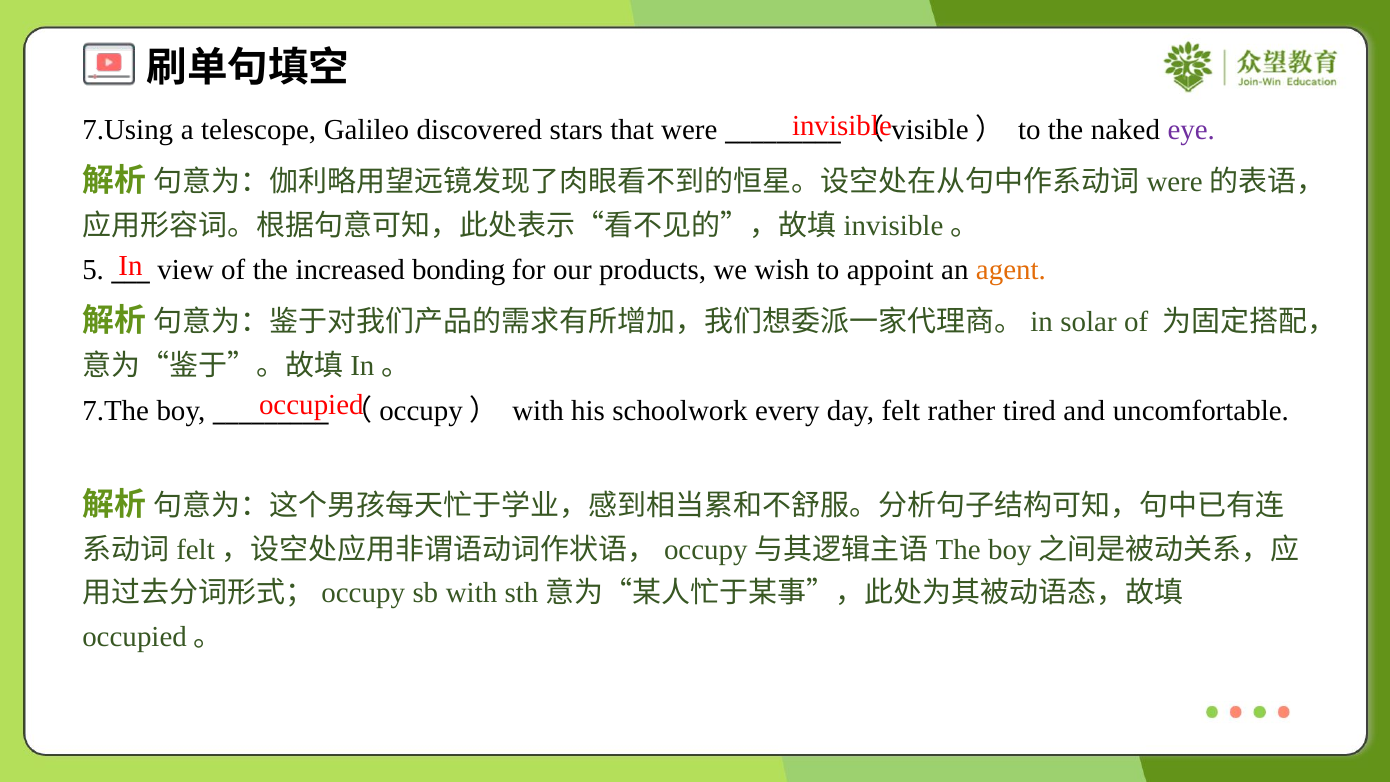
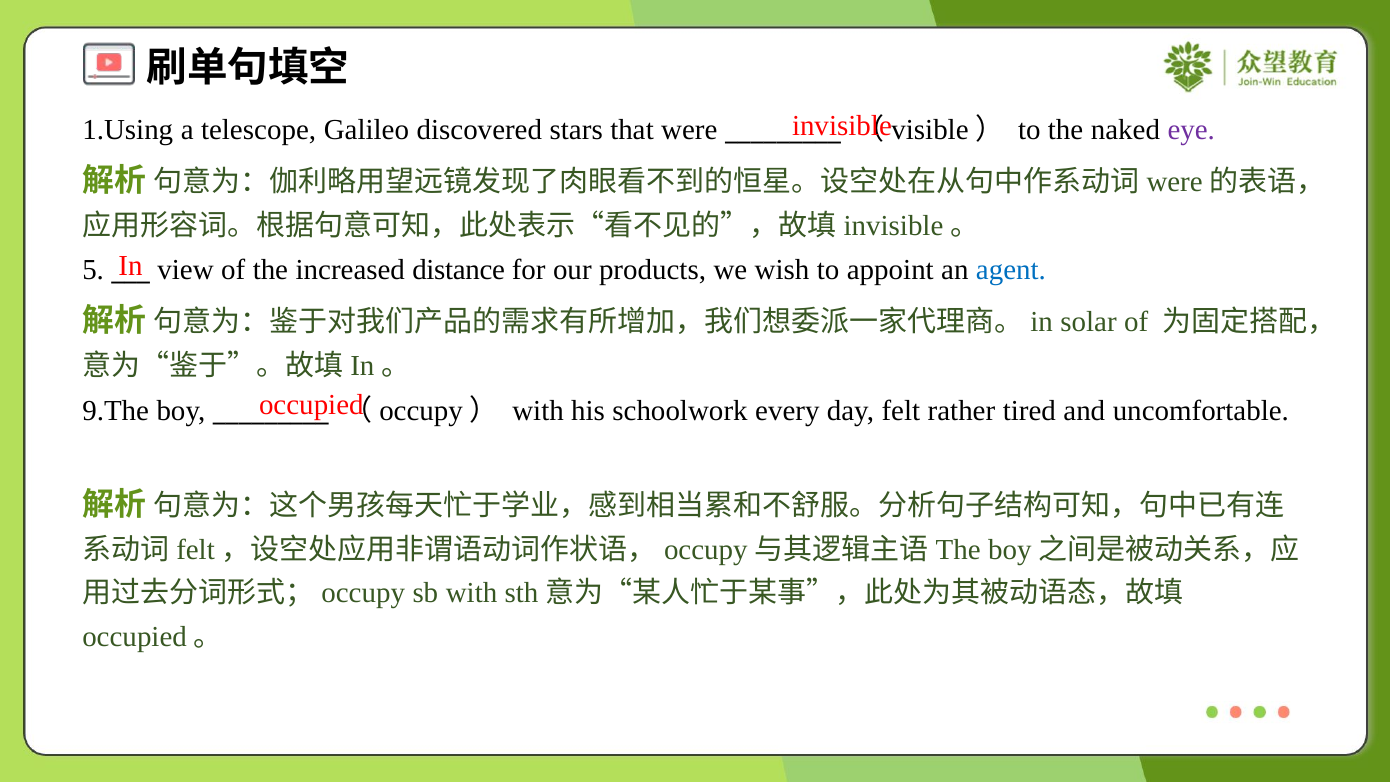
7.Using: 7.Using -> 1.Using
bonding: bonding -> distance
agent colour: orange -> blue
7.The: 7.The -> 9.The
